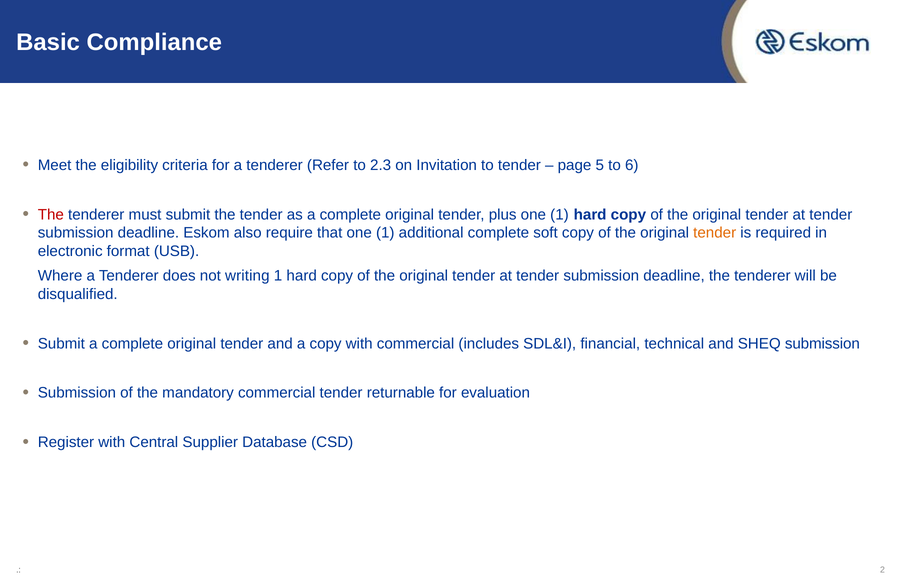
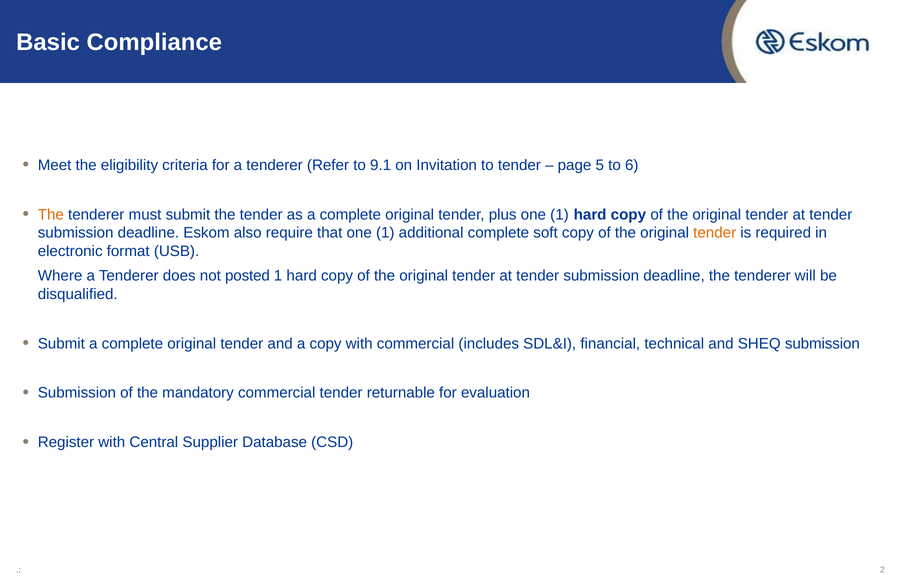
2.3: 2.3 -> 9.1
The at (51, 215) colour: red -> orange
writing: writing -> posted
